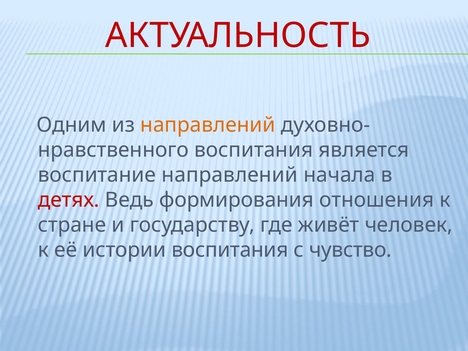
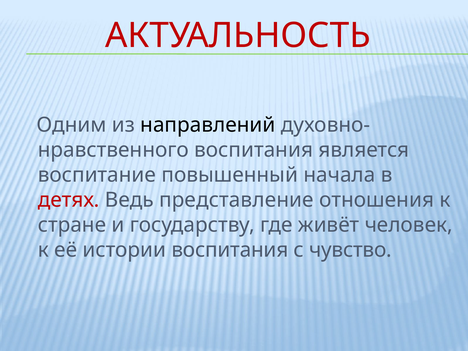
направлений at (208, 125) colour: orange -> black
воспитание направлений: направлений -> повышенный
формирования: формирования -> представление
